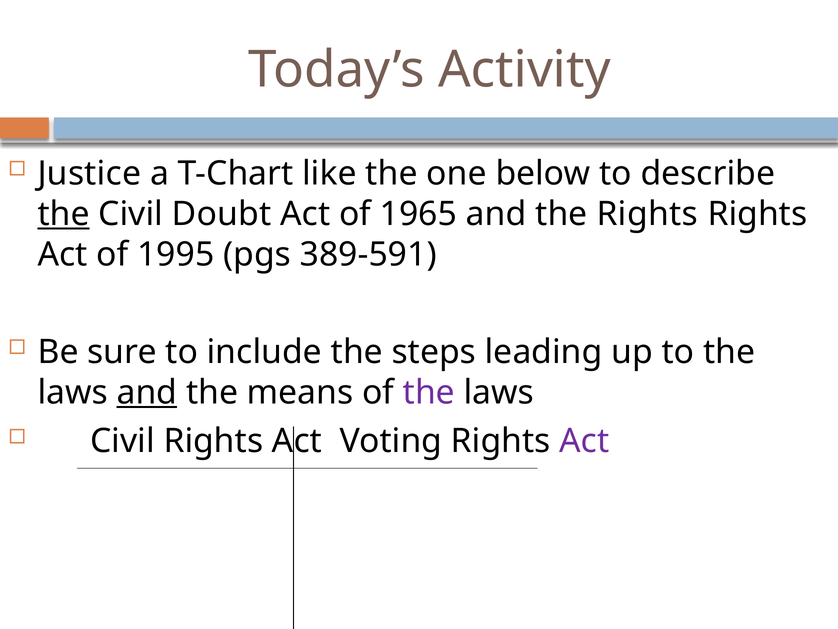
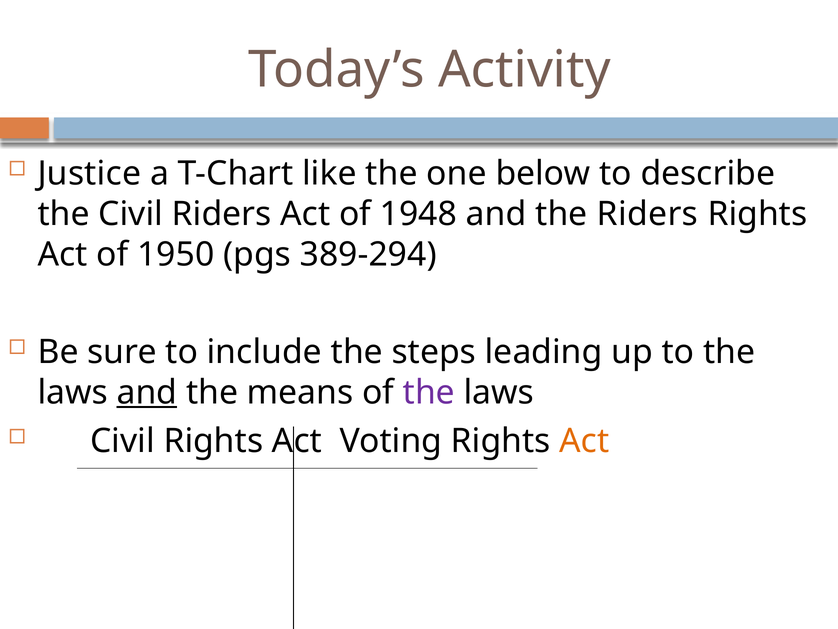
the at (64, 214) underline: present -> none
Civil Doubt: Doubt -> Riders
1965: 1965 -> 1948
the Rights: Rights -> Riders
1995: 1995 -> 1950
389-591: 389-591 -> 389-294
Act at (584, 441) colour: purple -> orange
